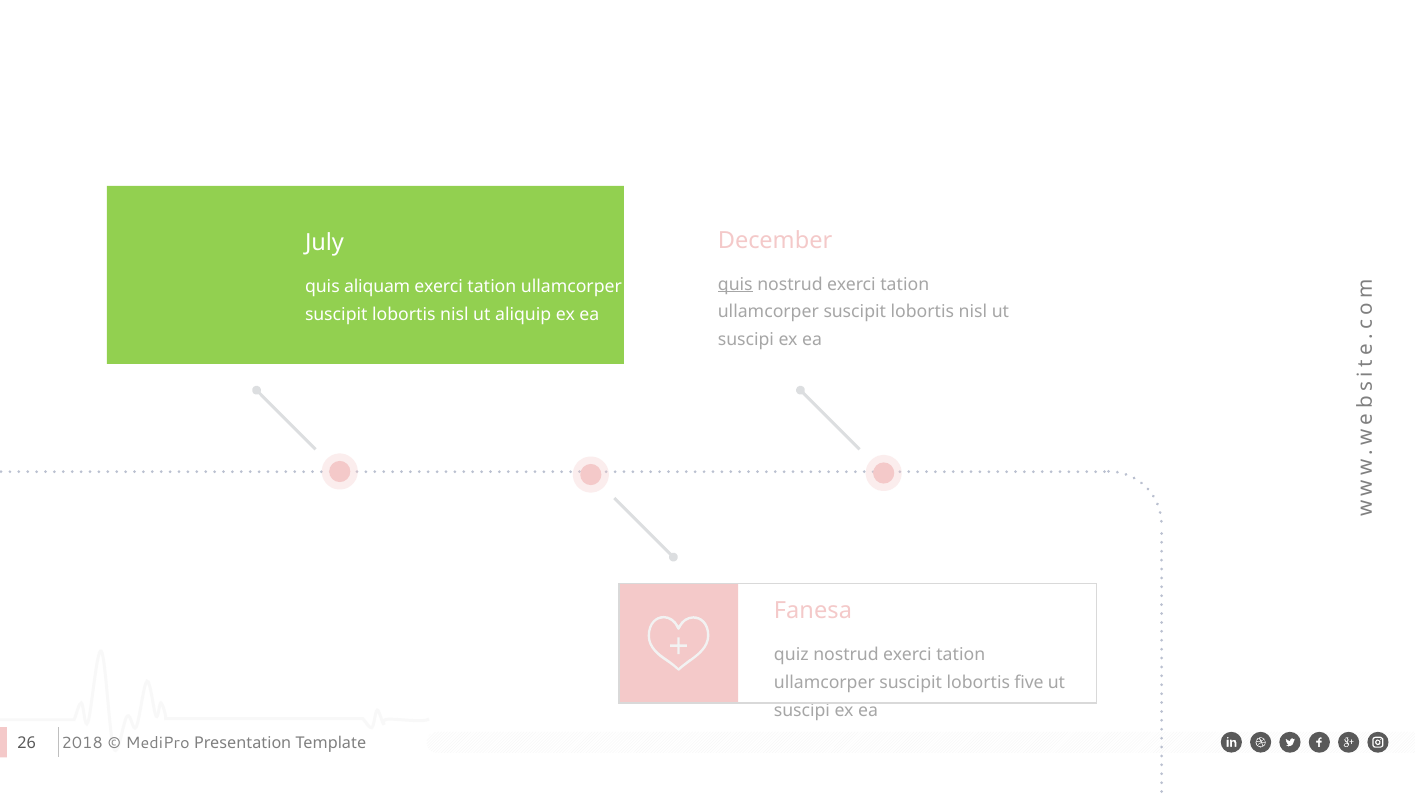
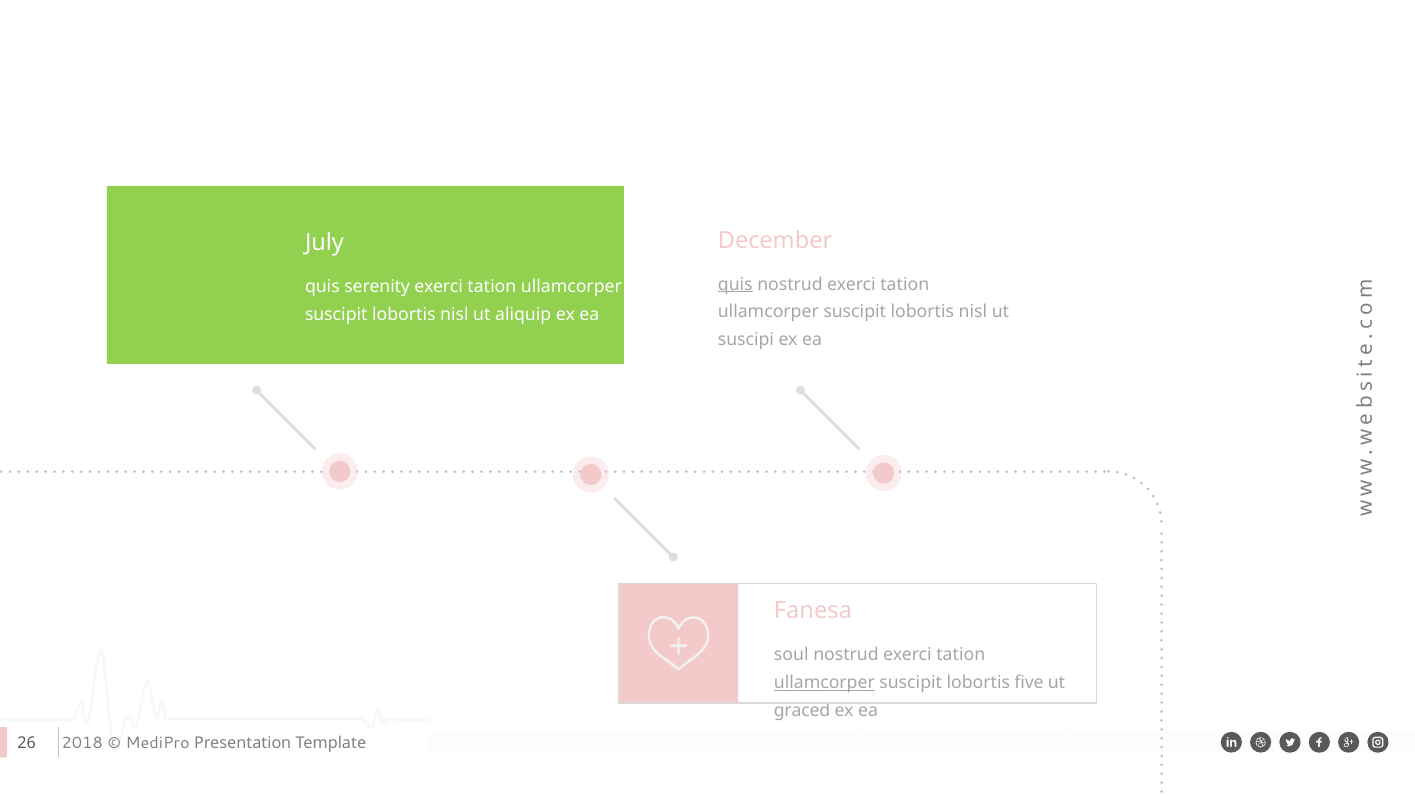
aliquam: aliquam -> serenity
quiz: quiz -> soul
ullamcorper at (824, 683) underline: none -> present
suscipi at (802, 710): suscipi -> graced
